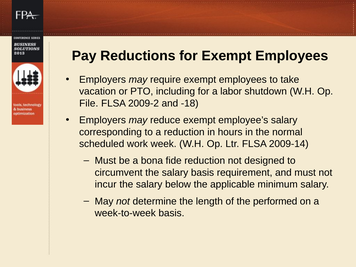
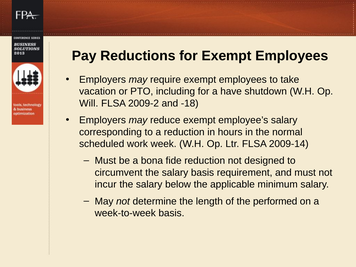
labor: labor -> have
File: File -> Will
